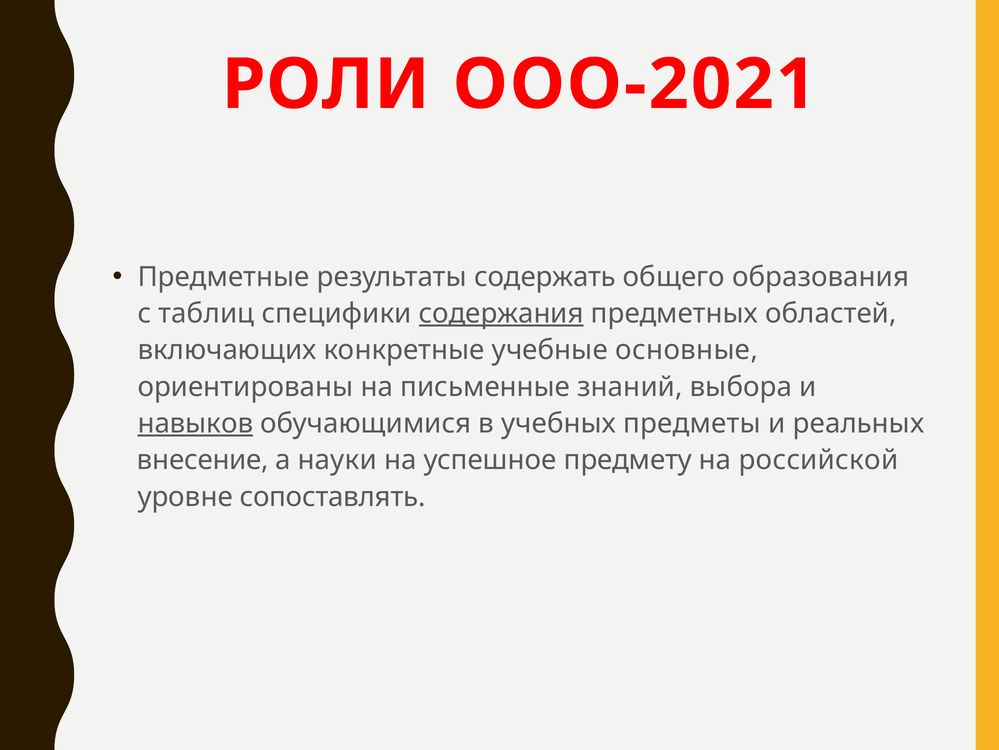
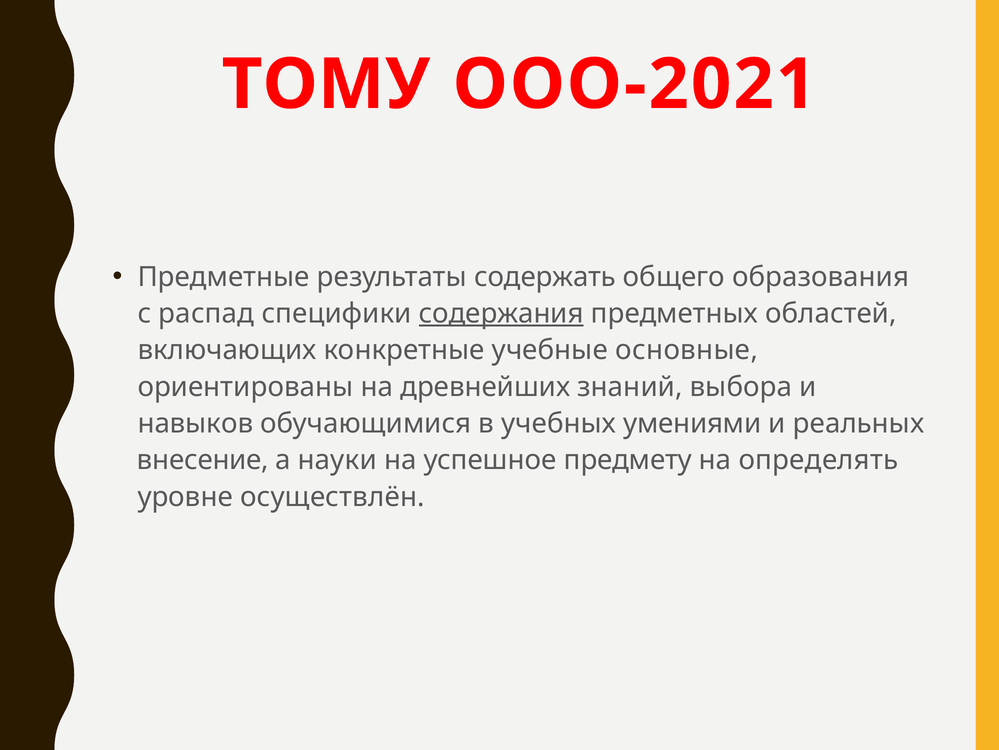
РОЛИ: РОЛИ -> ТОМУ
таблиц: таблиц -> распад
письменные: письменные -> древнейших
навыков underline: present -> none
предметы: предметы -> умениями
российской: российской -> определять
сопоставлять: сопоставлять -> осуществлён
